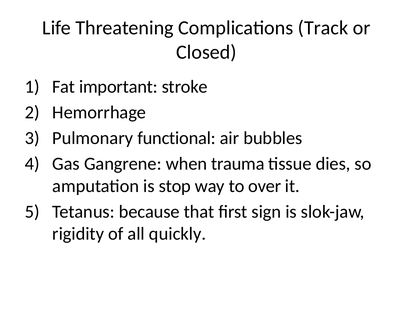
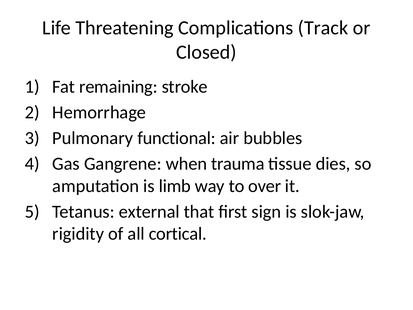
important: important -> remaining
stop: stop -> limb
because: because -> external
quickly: quickly -> cortical
